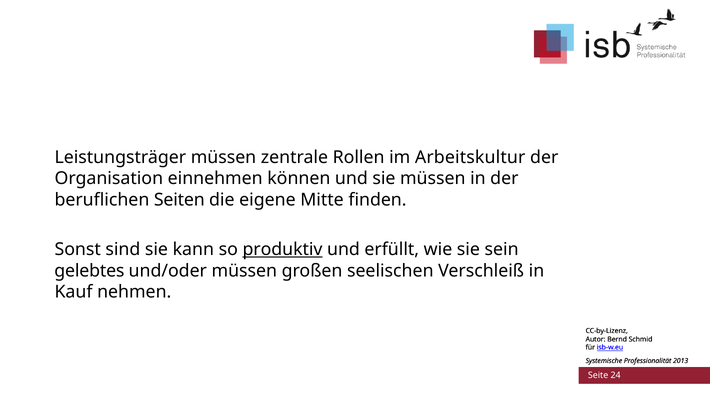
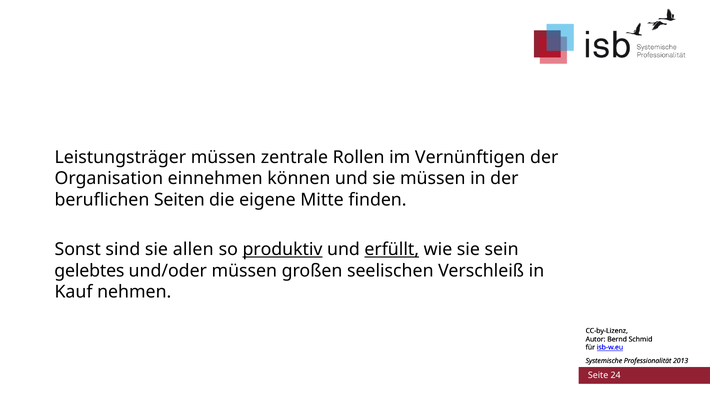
Arbeitskultur: Arbeitskultur -> Vernünftigen
kann: kann -> allen
erfüllt underline: none -> present
